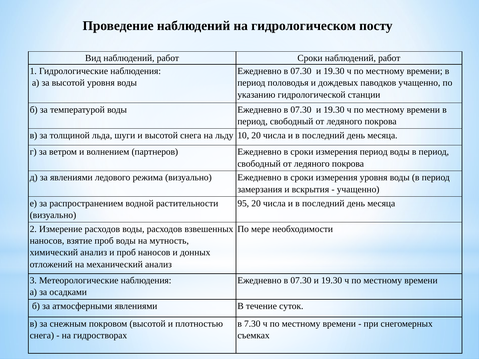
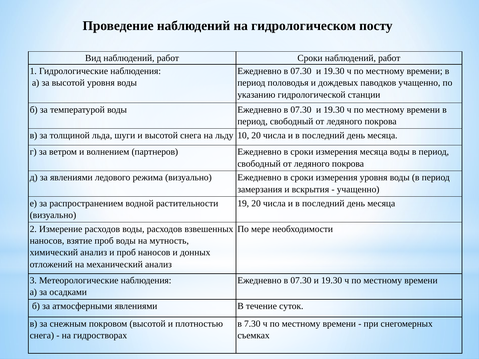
измерения период: период -> месяца
95: 95 -> 19
